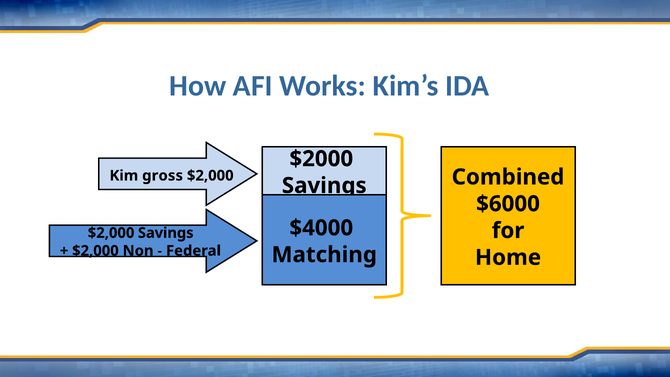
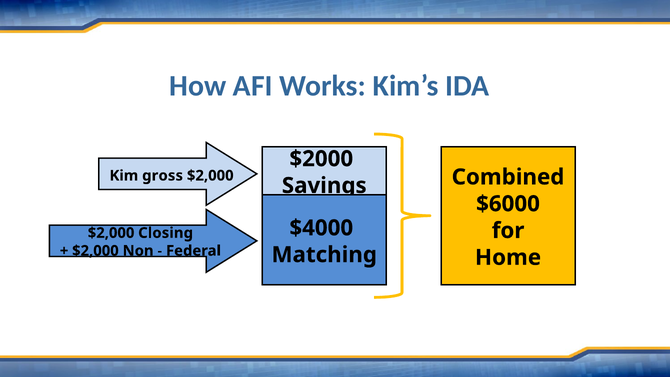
$2,000 Savings: Savings -> Closing
